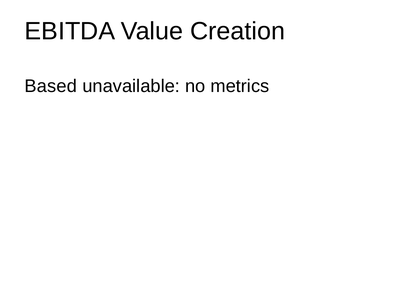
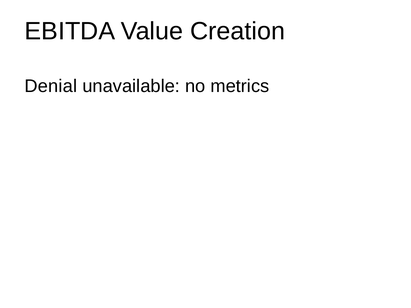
Based: Based -> Denial
